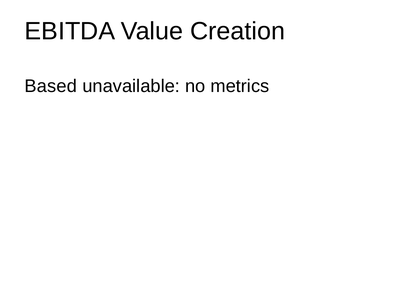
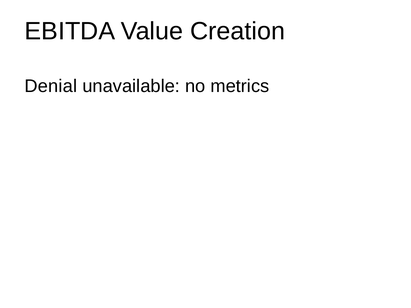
Based: Based -> Denial
